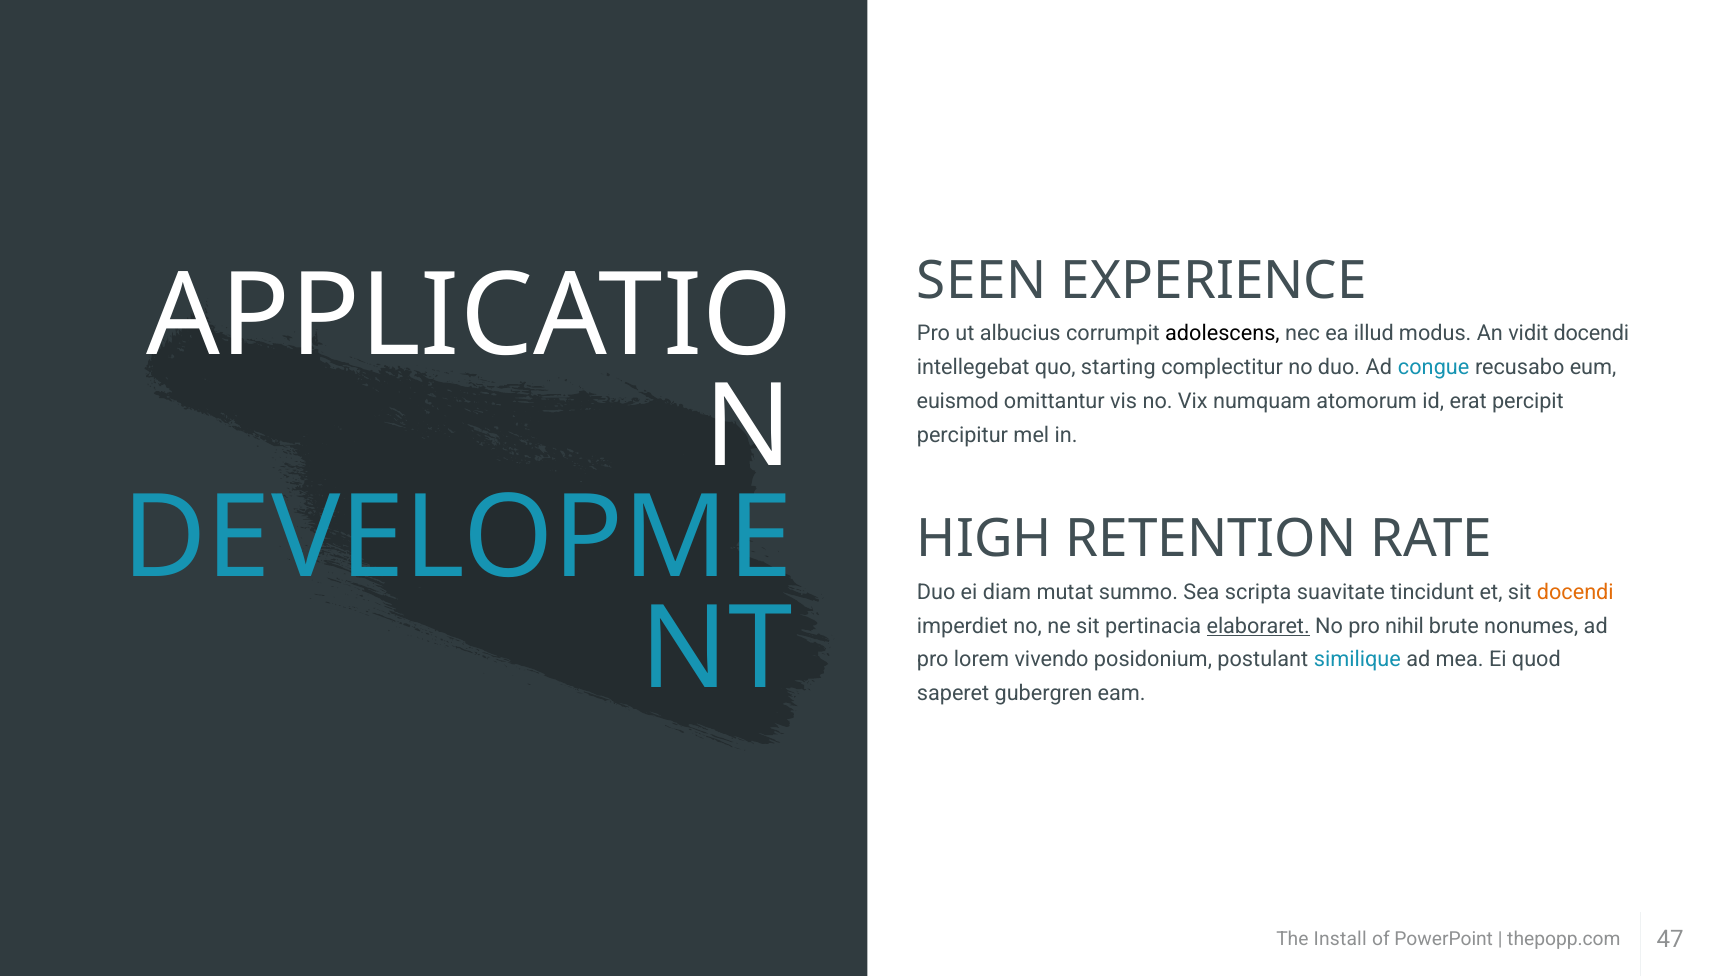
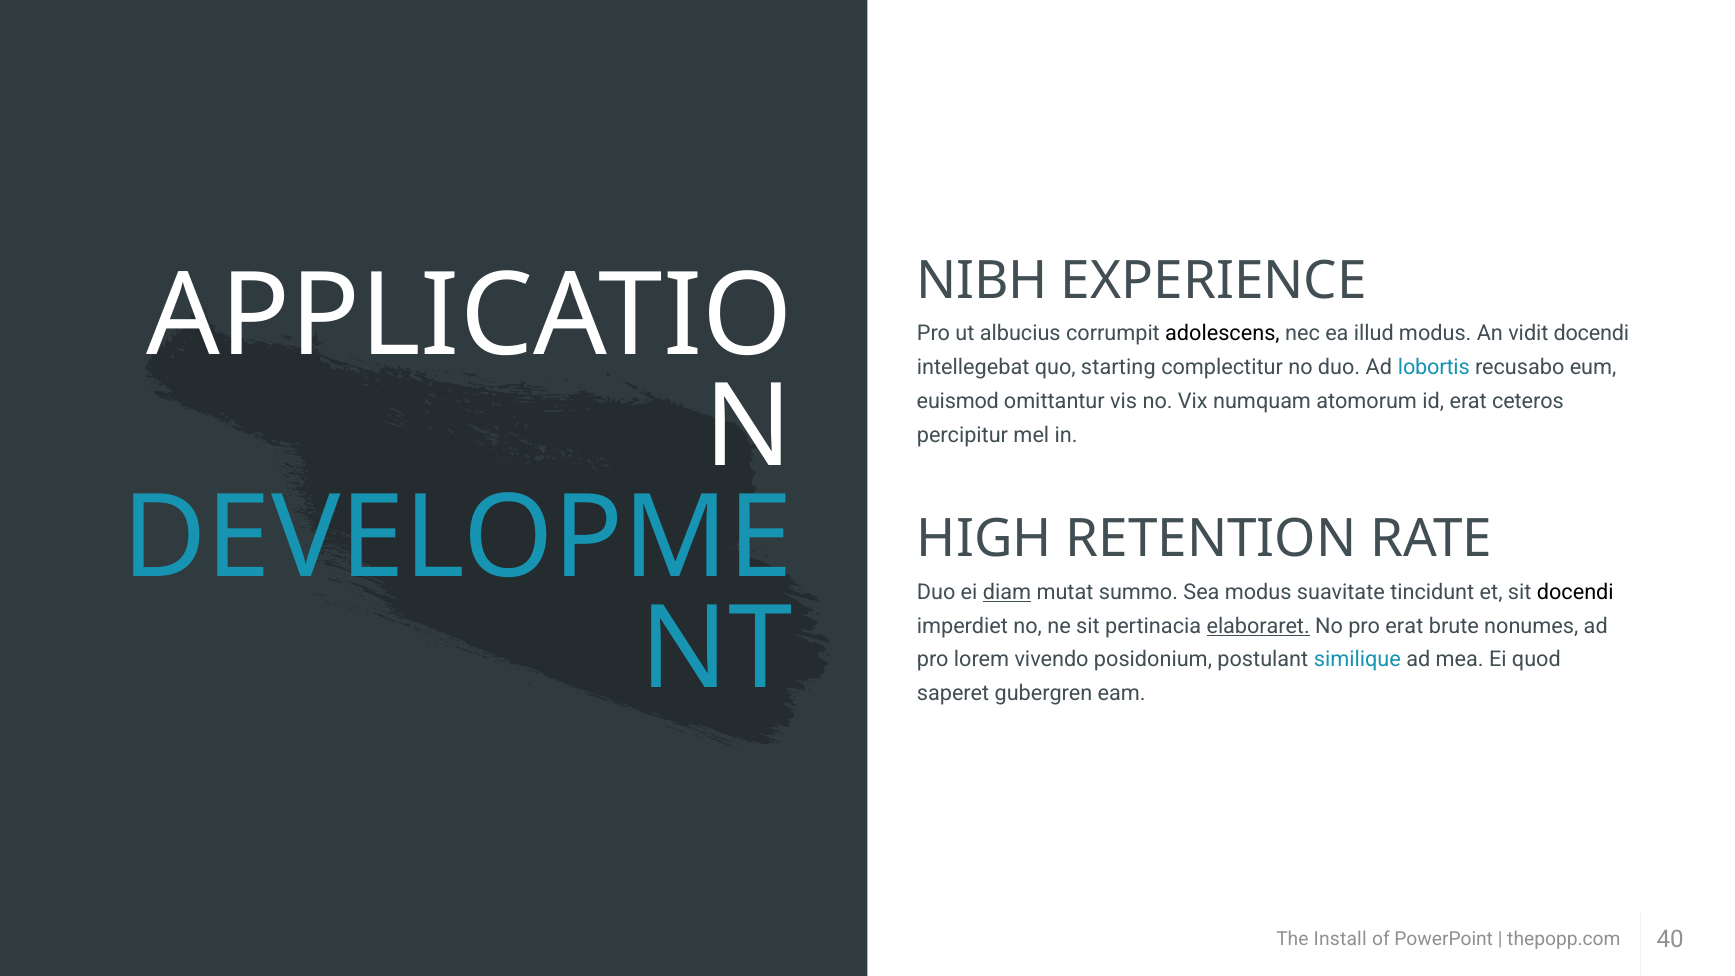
SEEN: SEEN -> NIBH
congue: congue -> lobortis
percipit: percipit -> ceteros
diam underline: none -> present
Sea scripta: scripta -> modus
docendi at (1575, 592) colour: orange -> black
pro nihil: nihil -> erat
47: 47 -> 40
